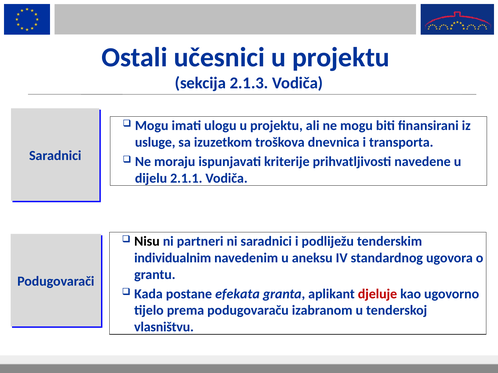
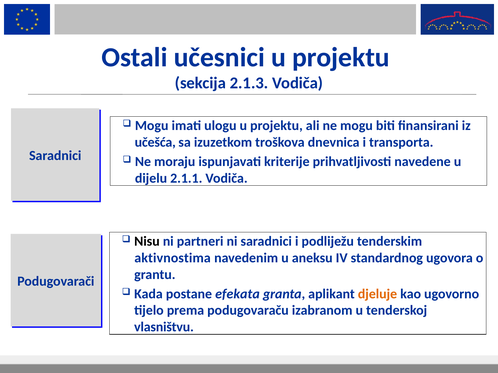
usluge: usluge -> učešća
individualnim: individualnim -> aktivnostima
djeluje colour: red -> orange
